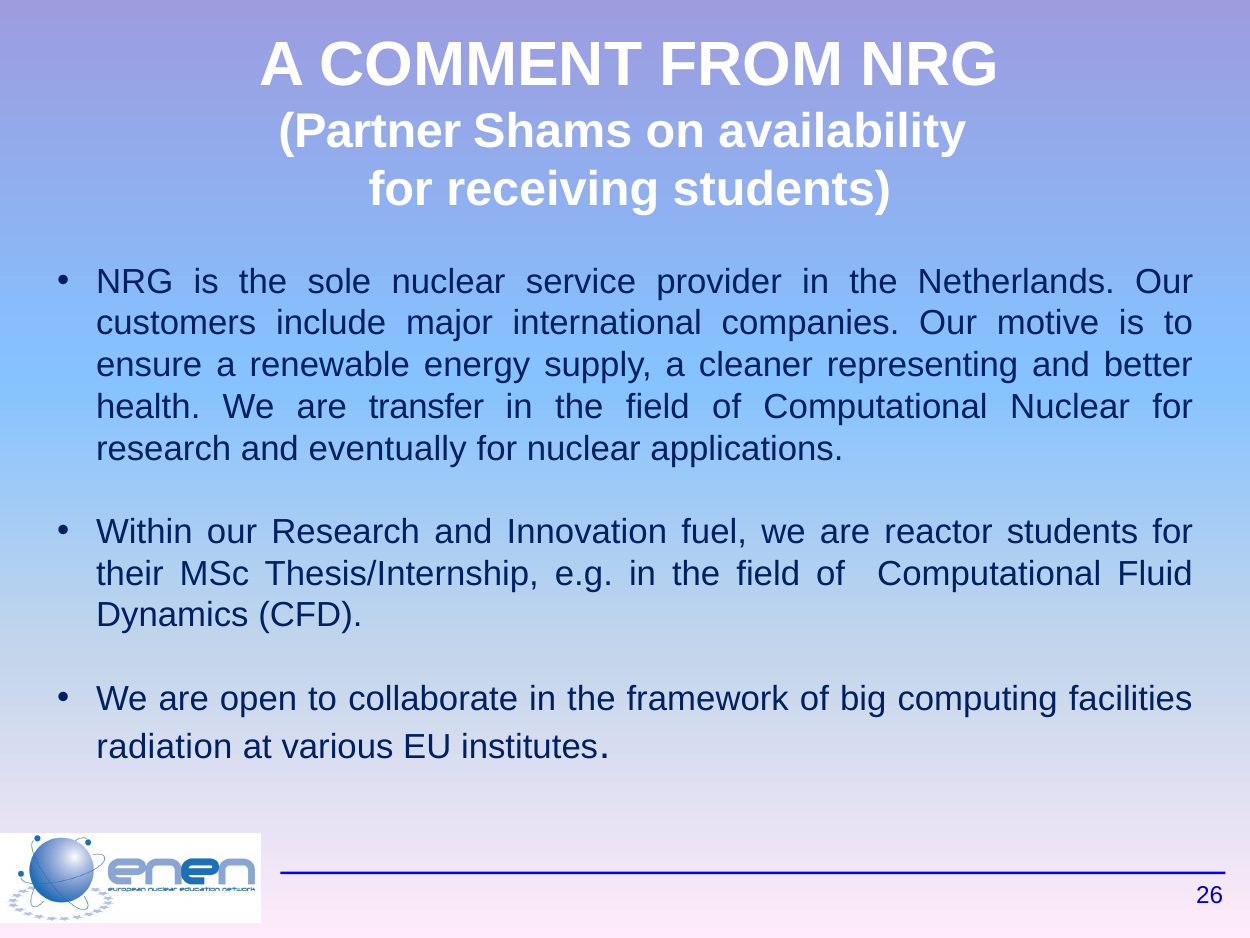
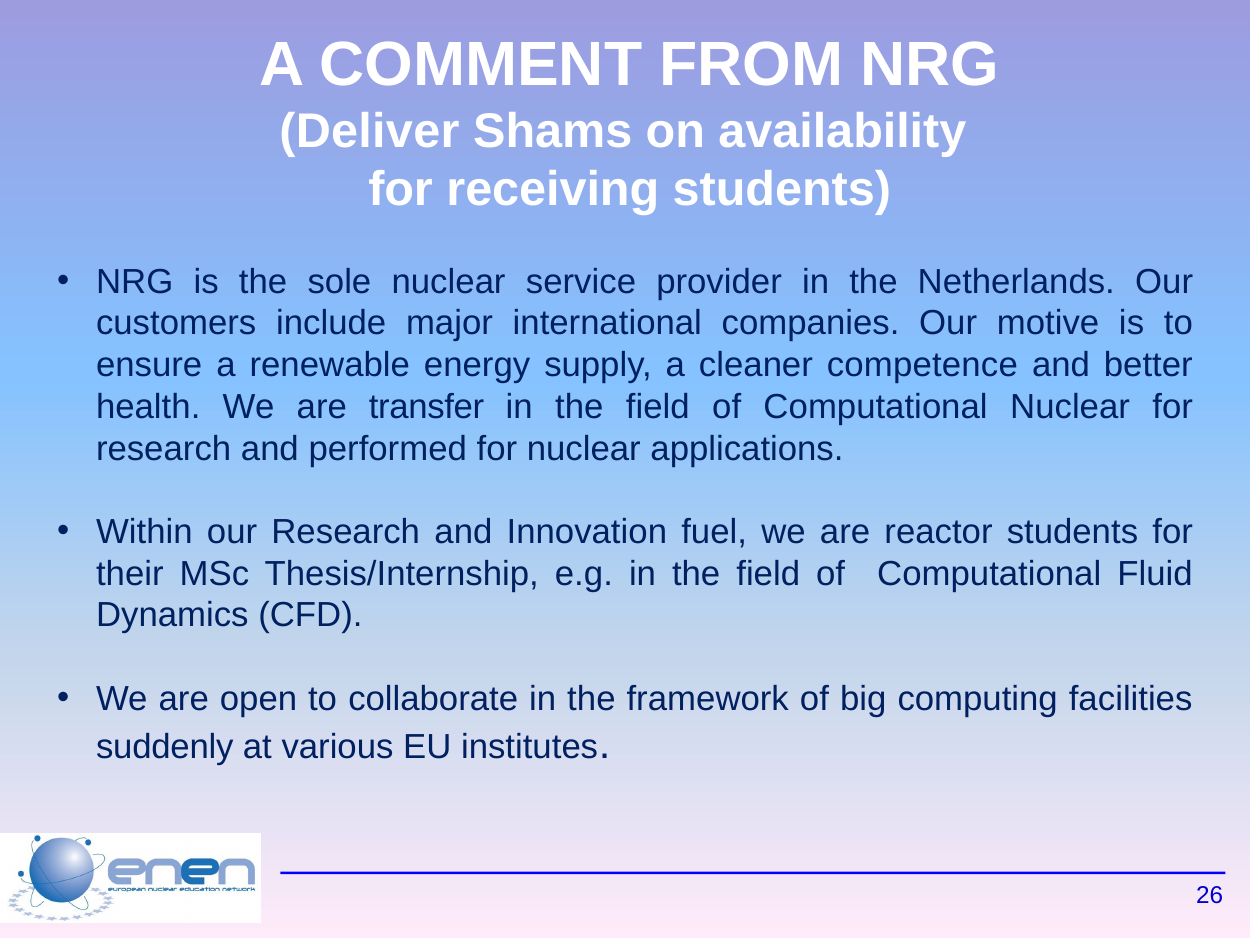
Partner: Partner -> Deliver
representing: representing -> competence
eventually: eventually -> performed
radiation: radiation -> suddenly
